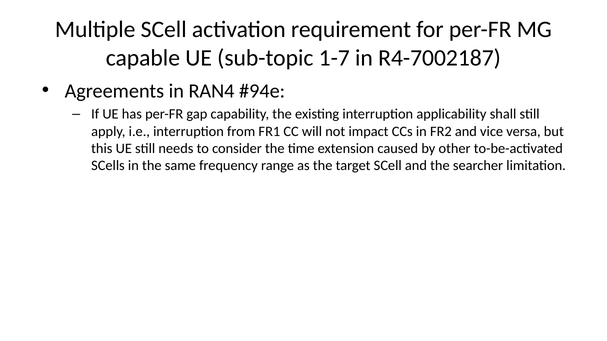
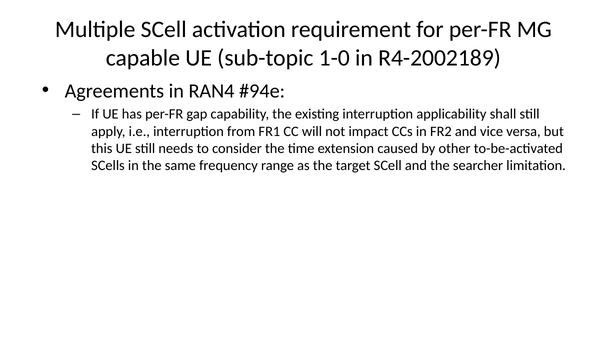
1-7: 1-7 -> 1-0
R4-7002187: R4-7002187 -> R4-2002189
